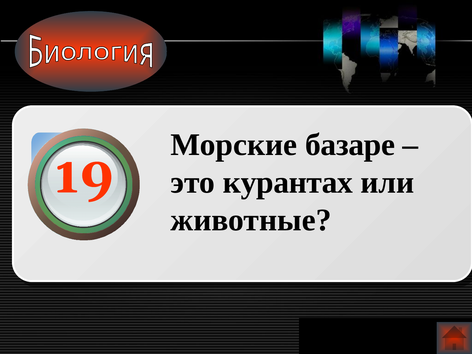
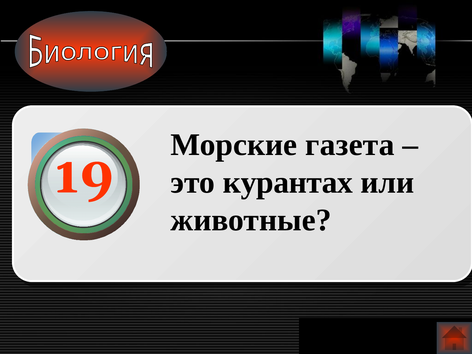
базаре: базаре -> газета
